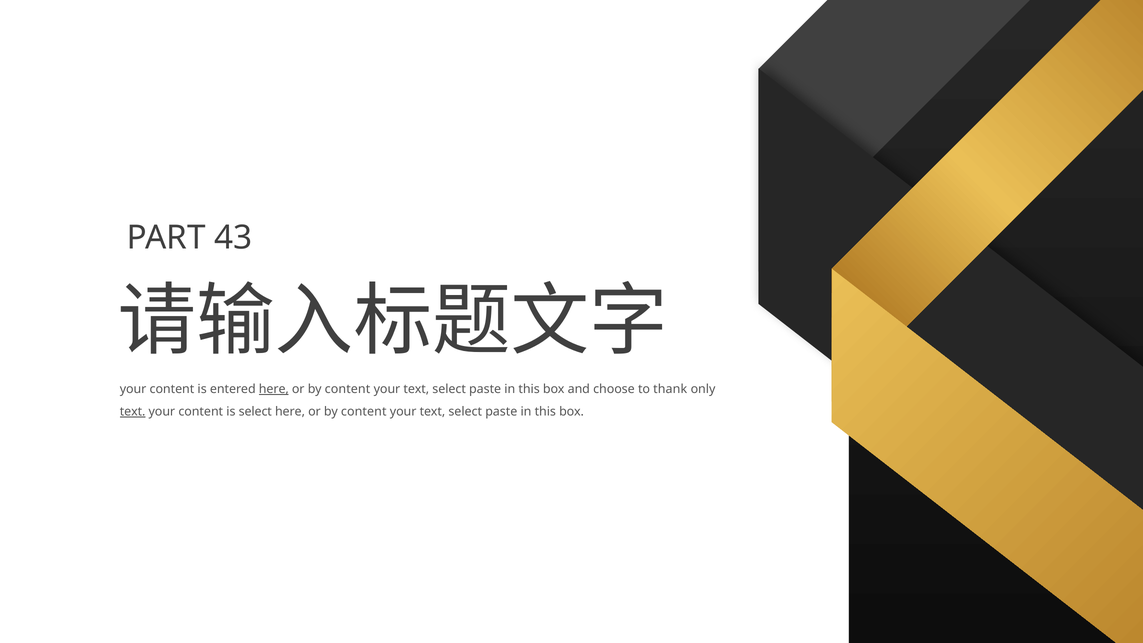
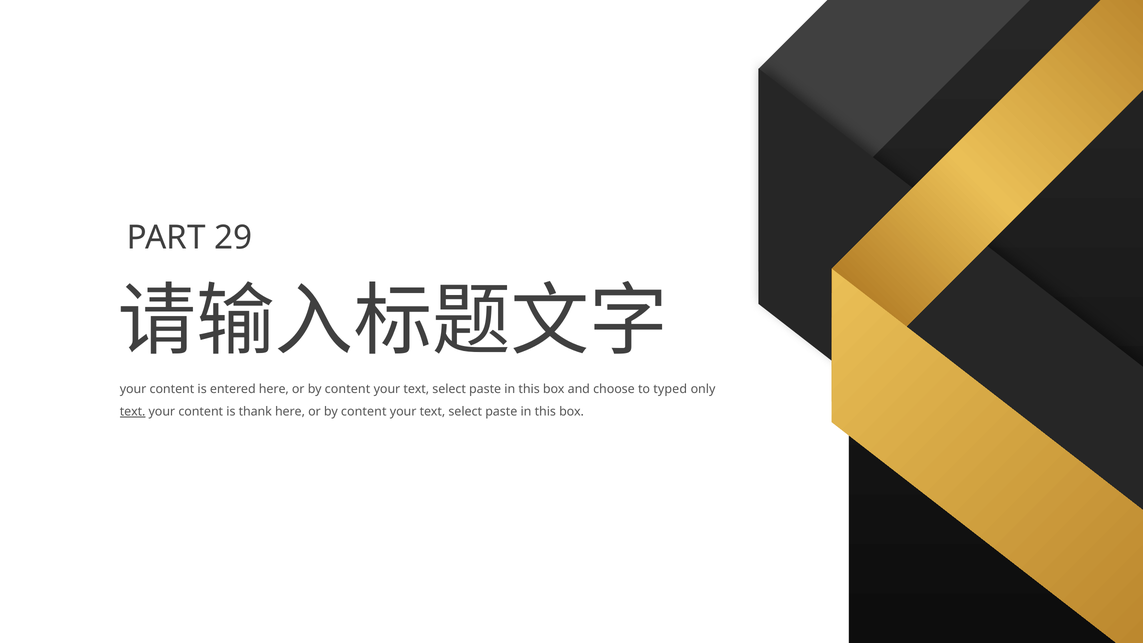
43: 43 -> 29
here at (274, 389) underline: present -> none
thank: thank -> typed
is select: select -> thank
